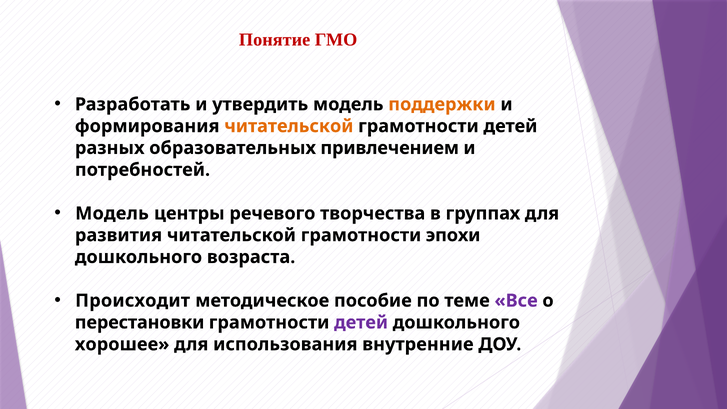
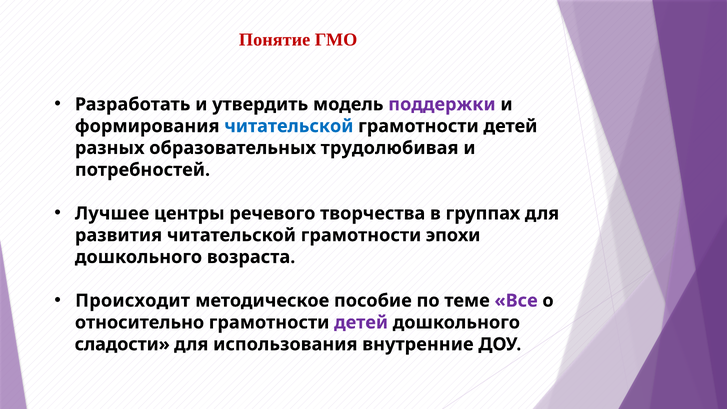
поддержки colour: orange -> purple
читательской at (289, 126) colour: orange -> blue
привлечением: привлечением -> трудолюбивая
Модель at (112, 213): Модель -> Лучшее
перестановки: перестановки -> относительно
хорошее: хорошее -> сладости
